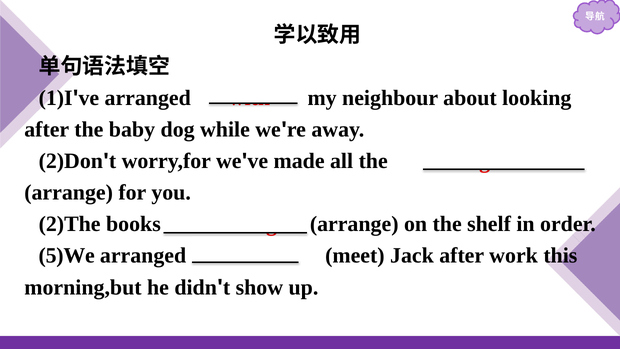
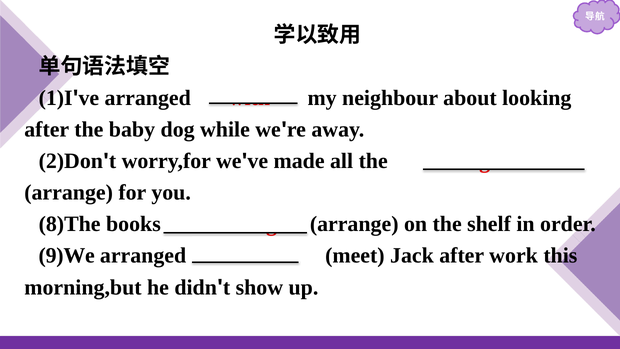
2)The: 2)The -> 8)The
5)We: 5)We -> 9)We
